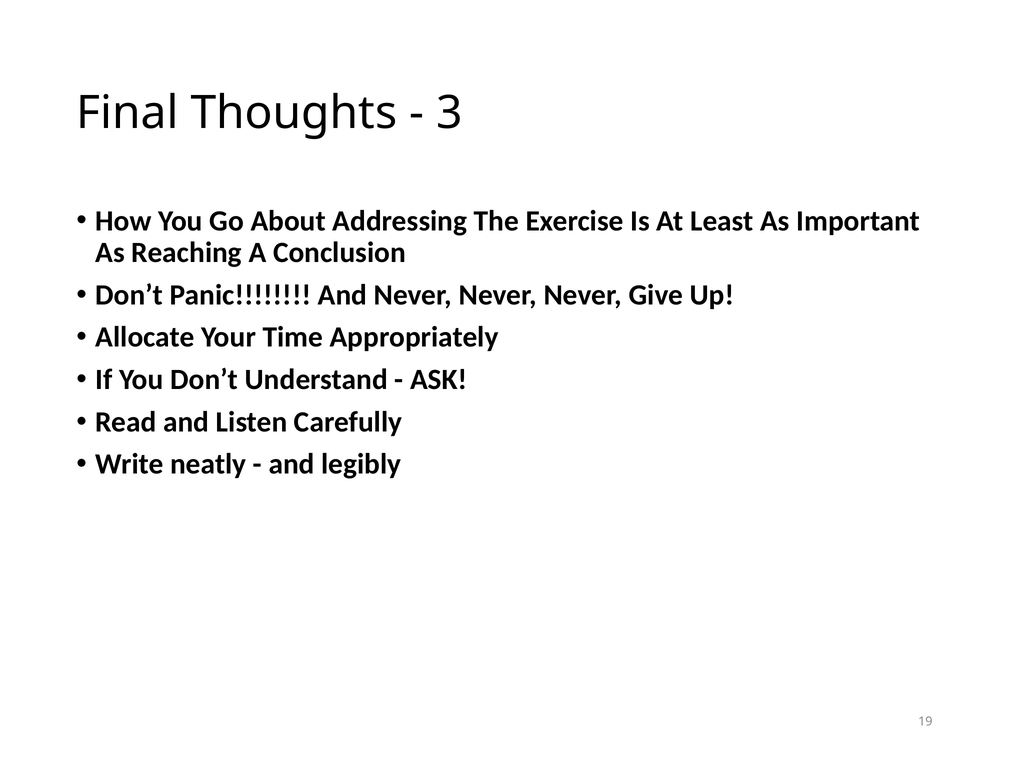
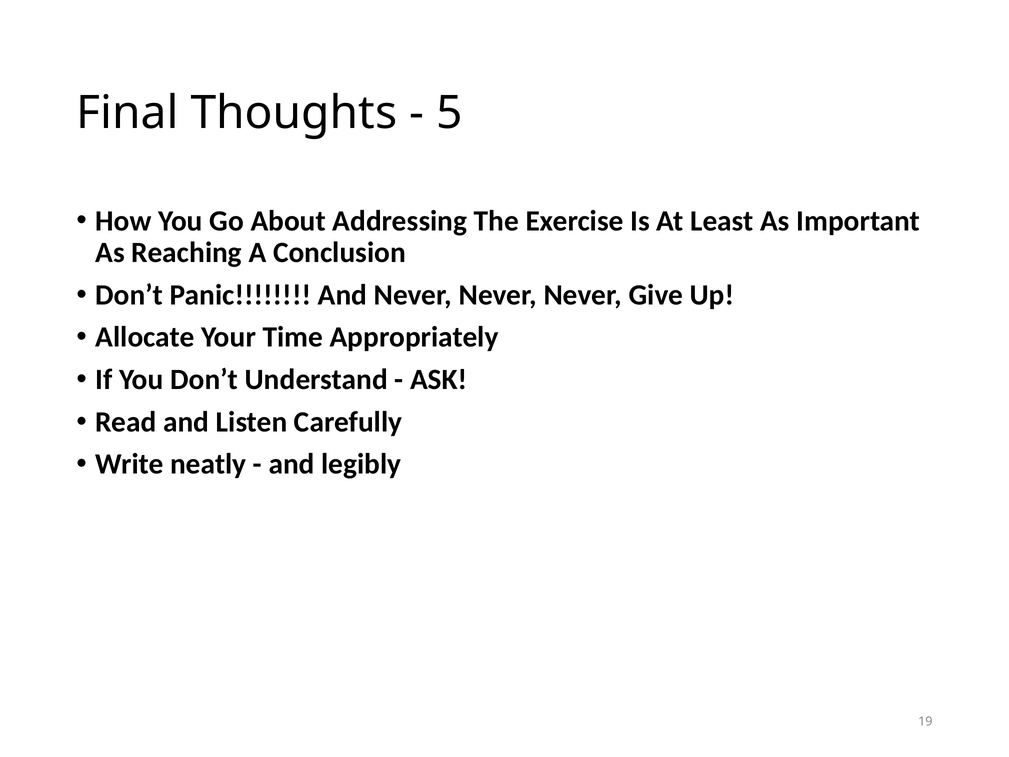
3: 3 -> 5
